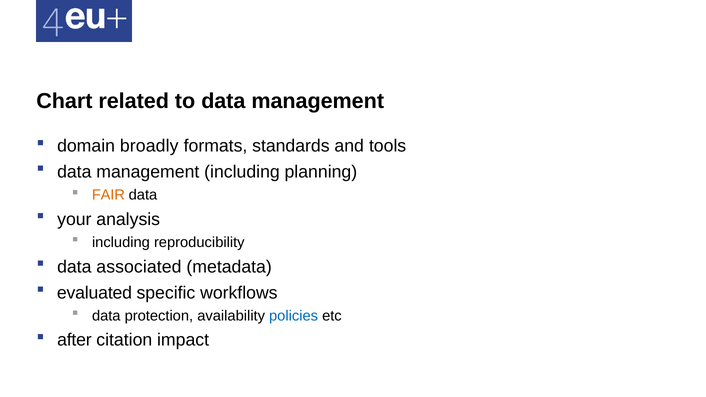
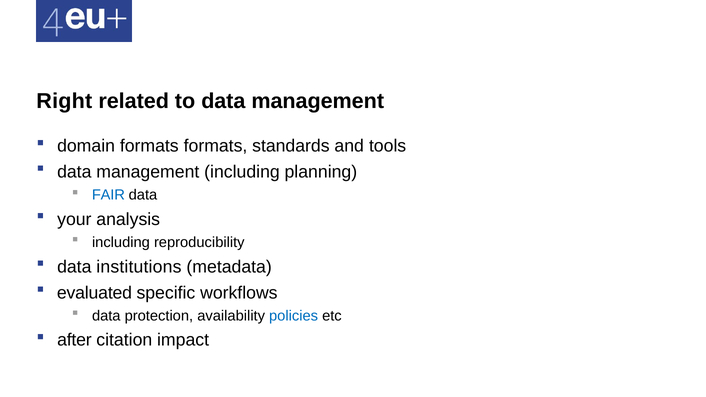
Chart: Chart -> Right
domain broadly: broadly -> formats
FAIR colour: orange -> blue
associated: associated -> institutions
